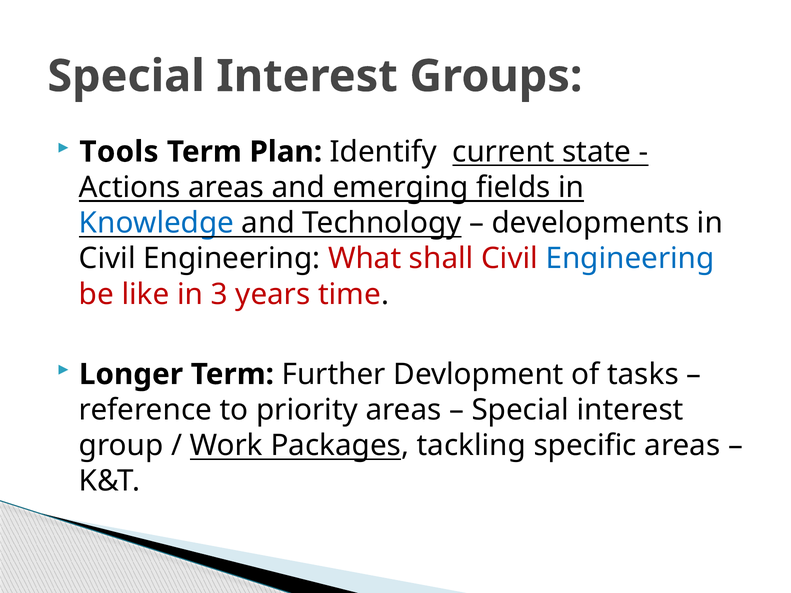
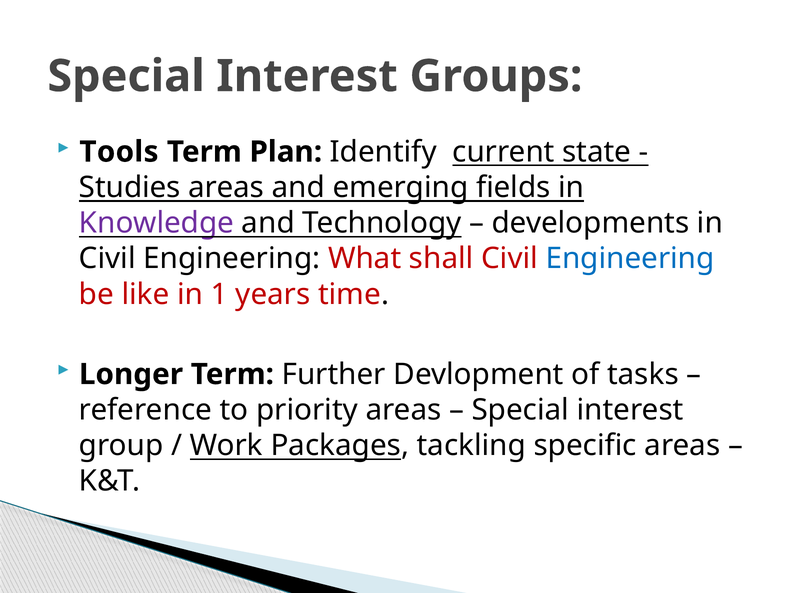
Actions: Actions -> Studies
Knowledge colour: blue -> purple
3: 3 -> 1
